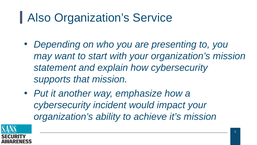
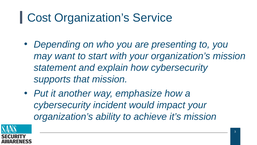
Also: Also -> Cost
